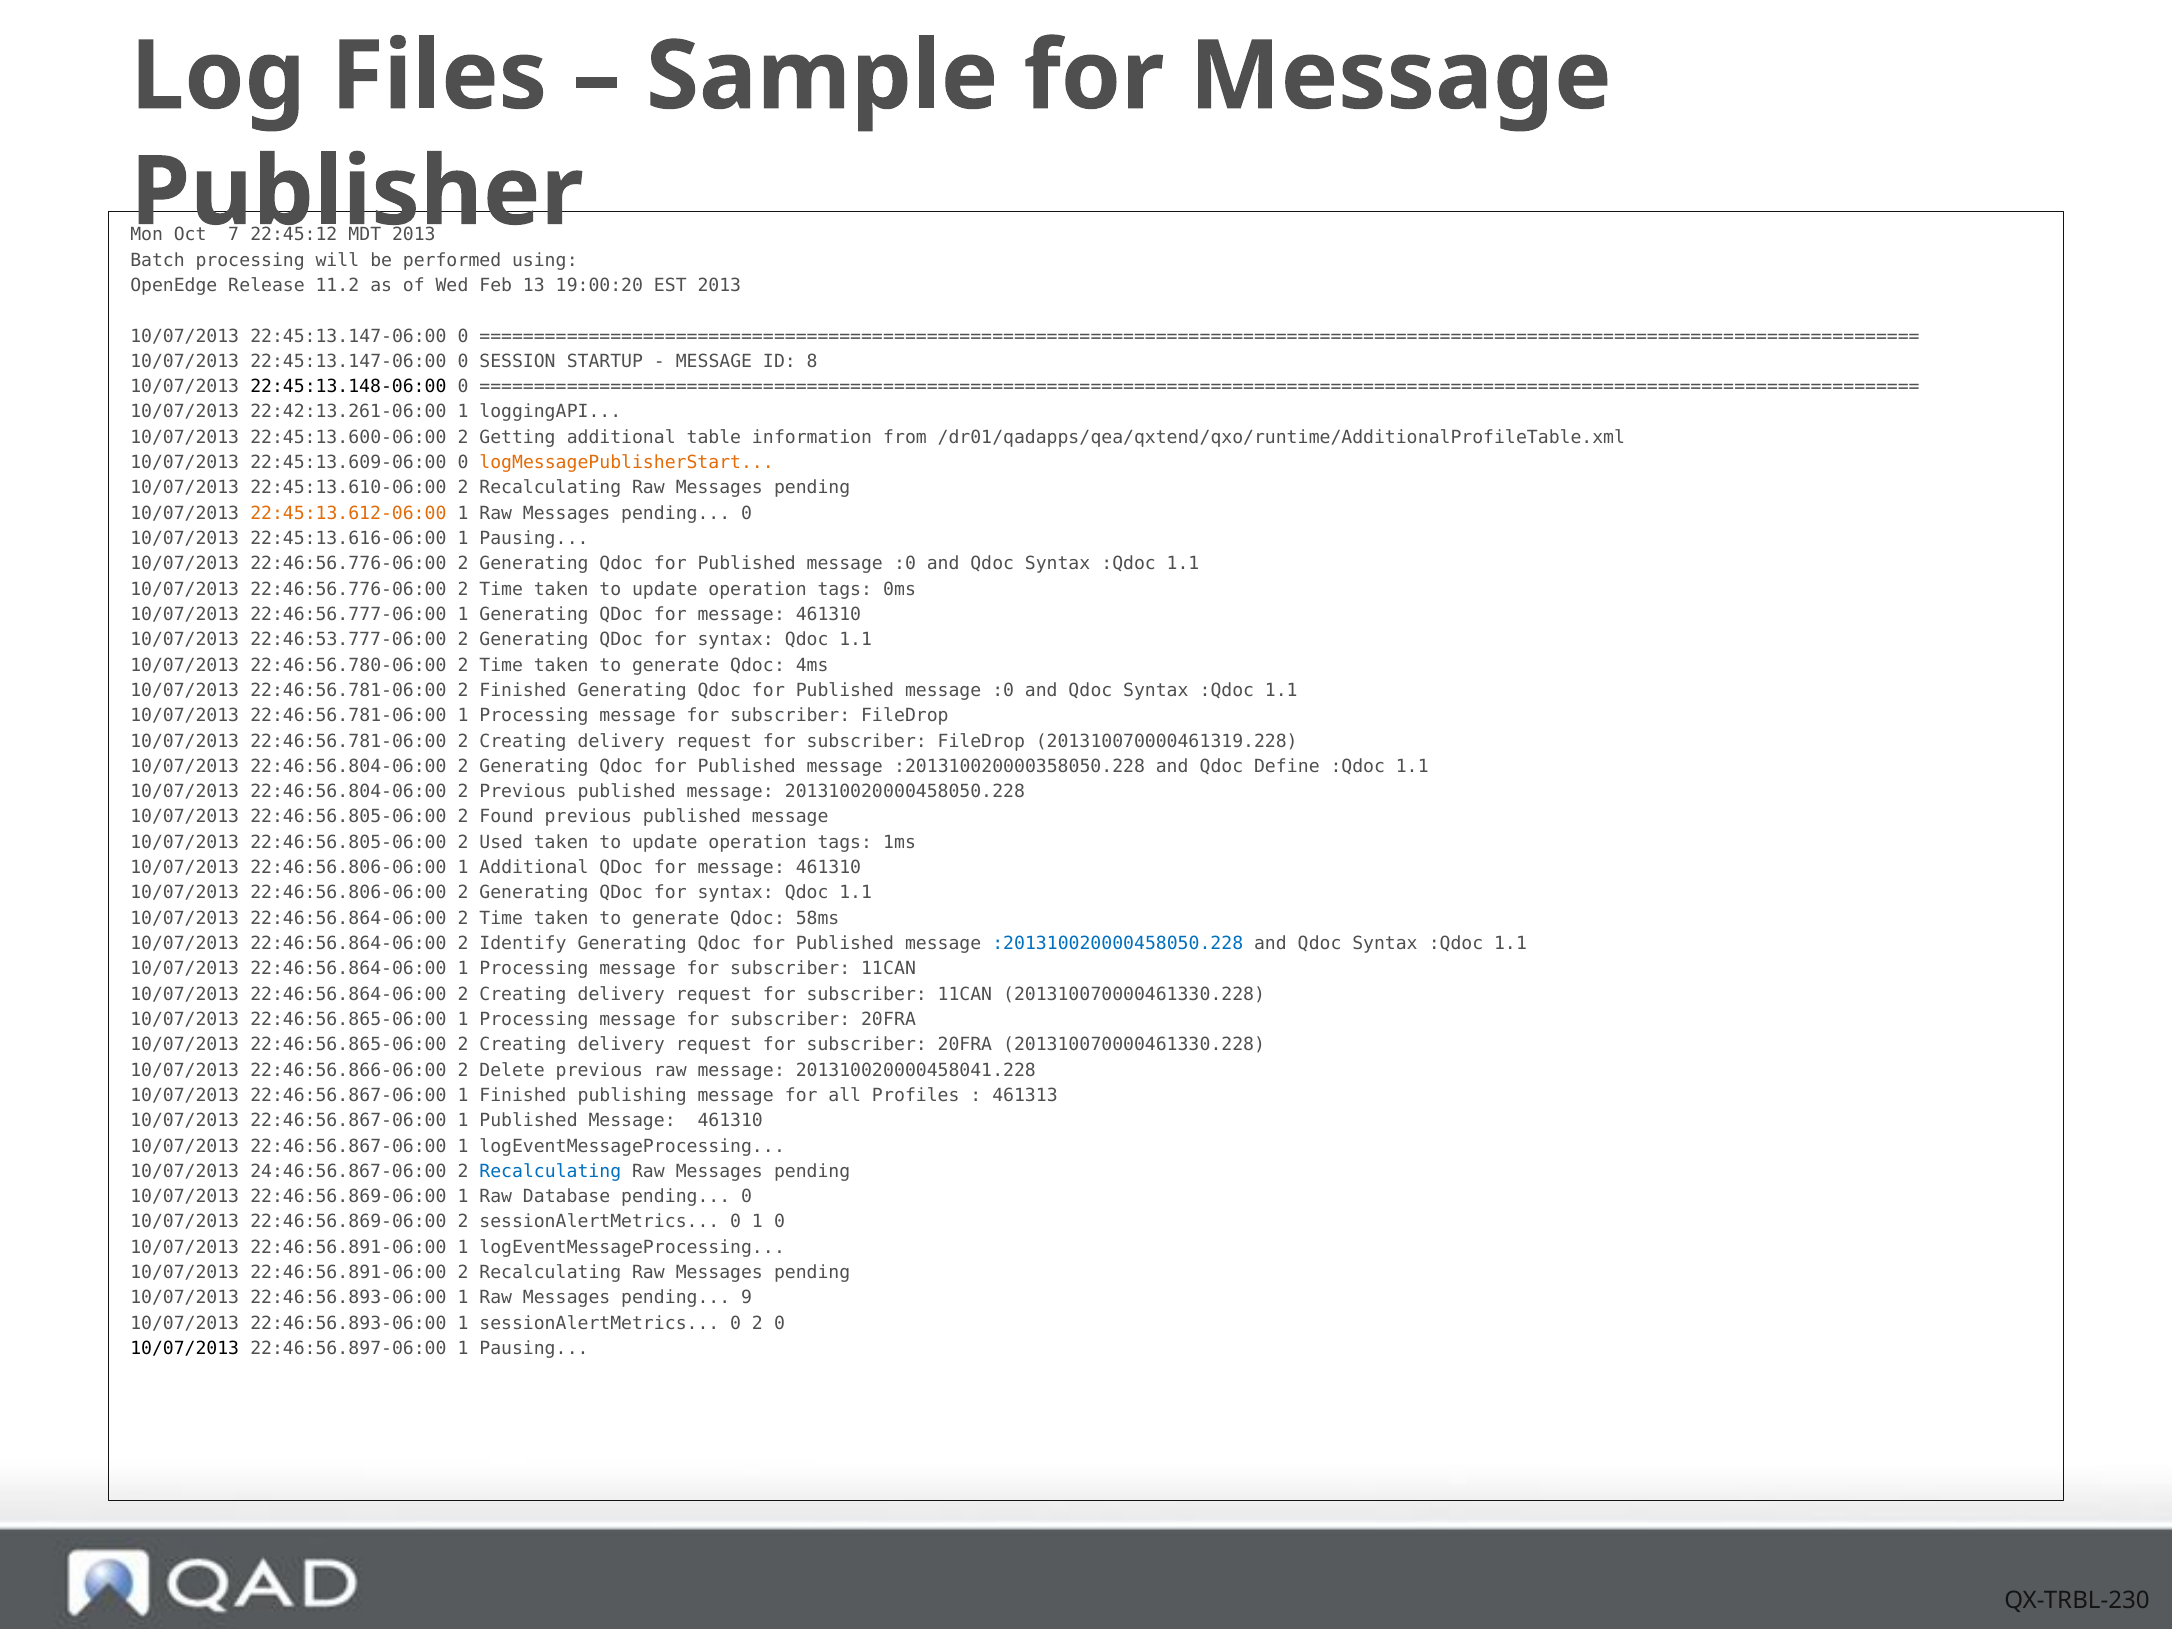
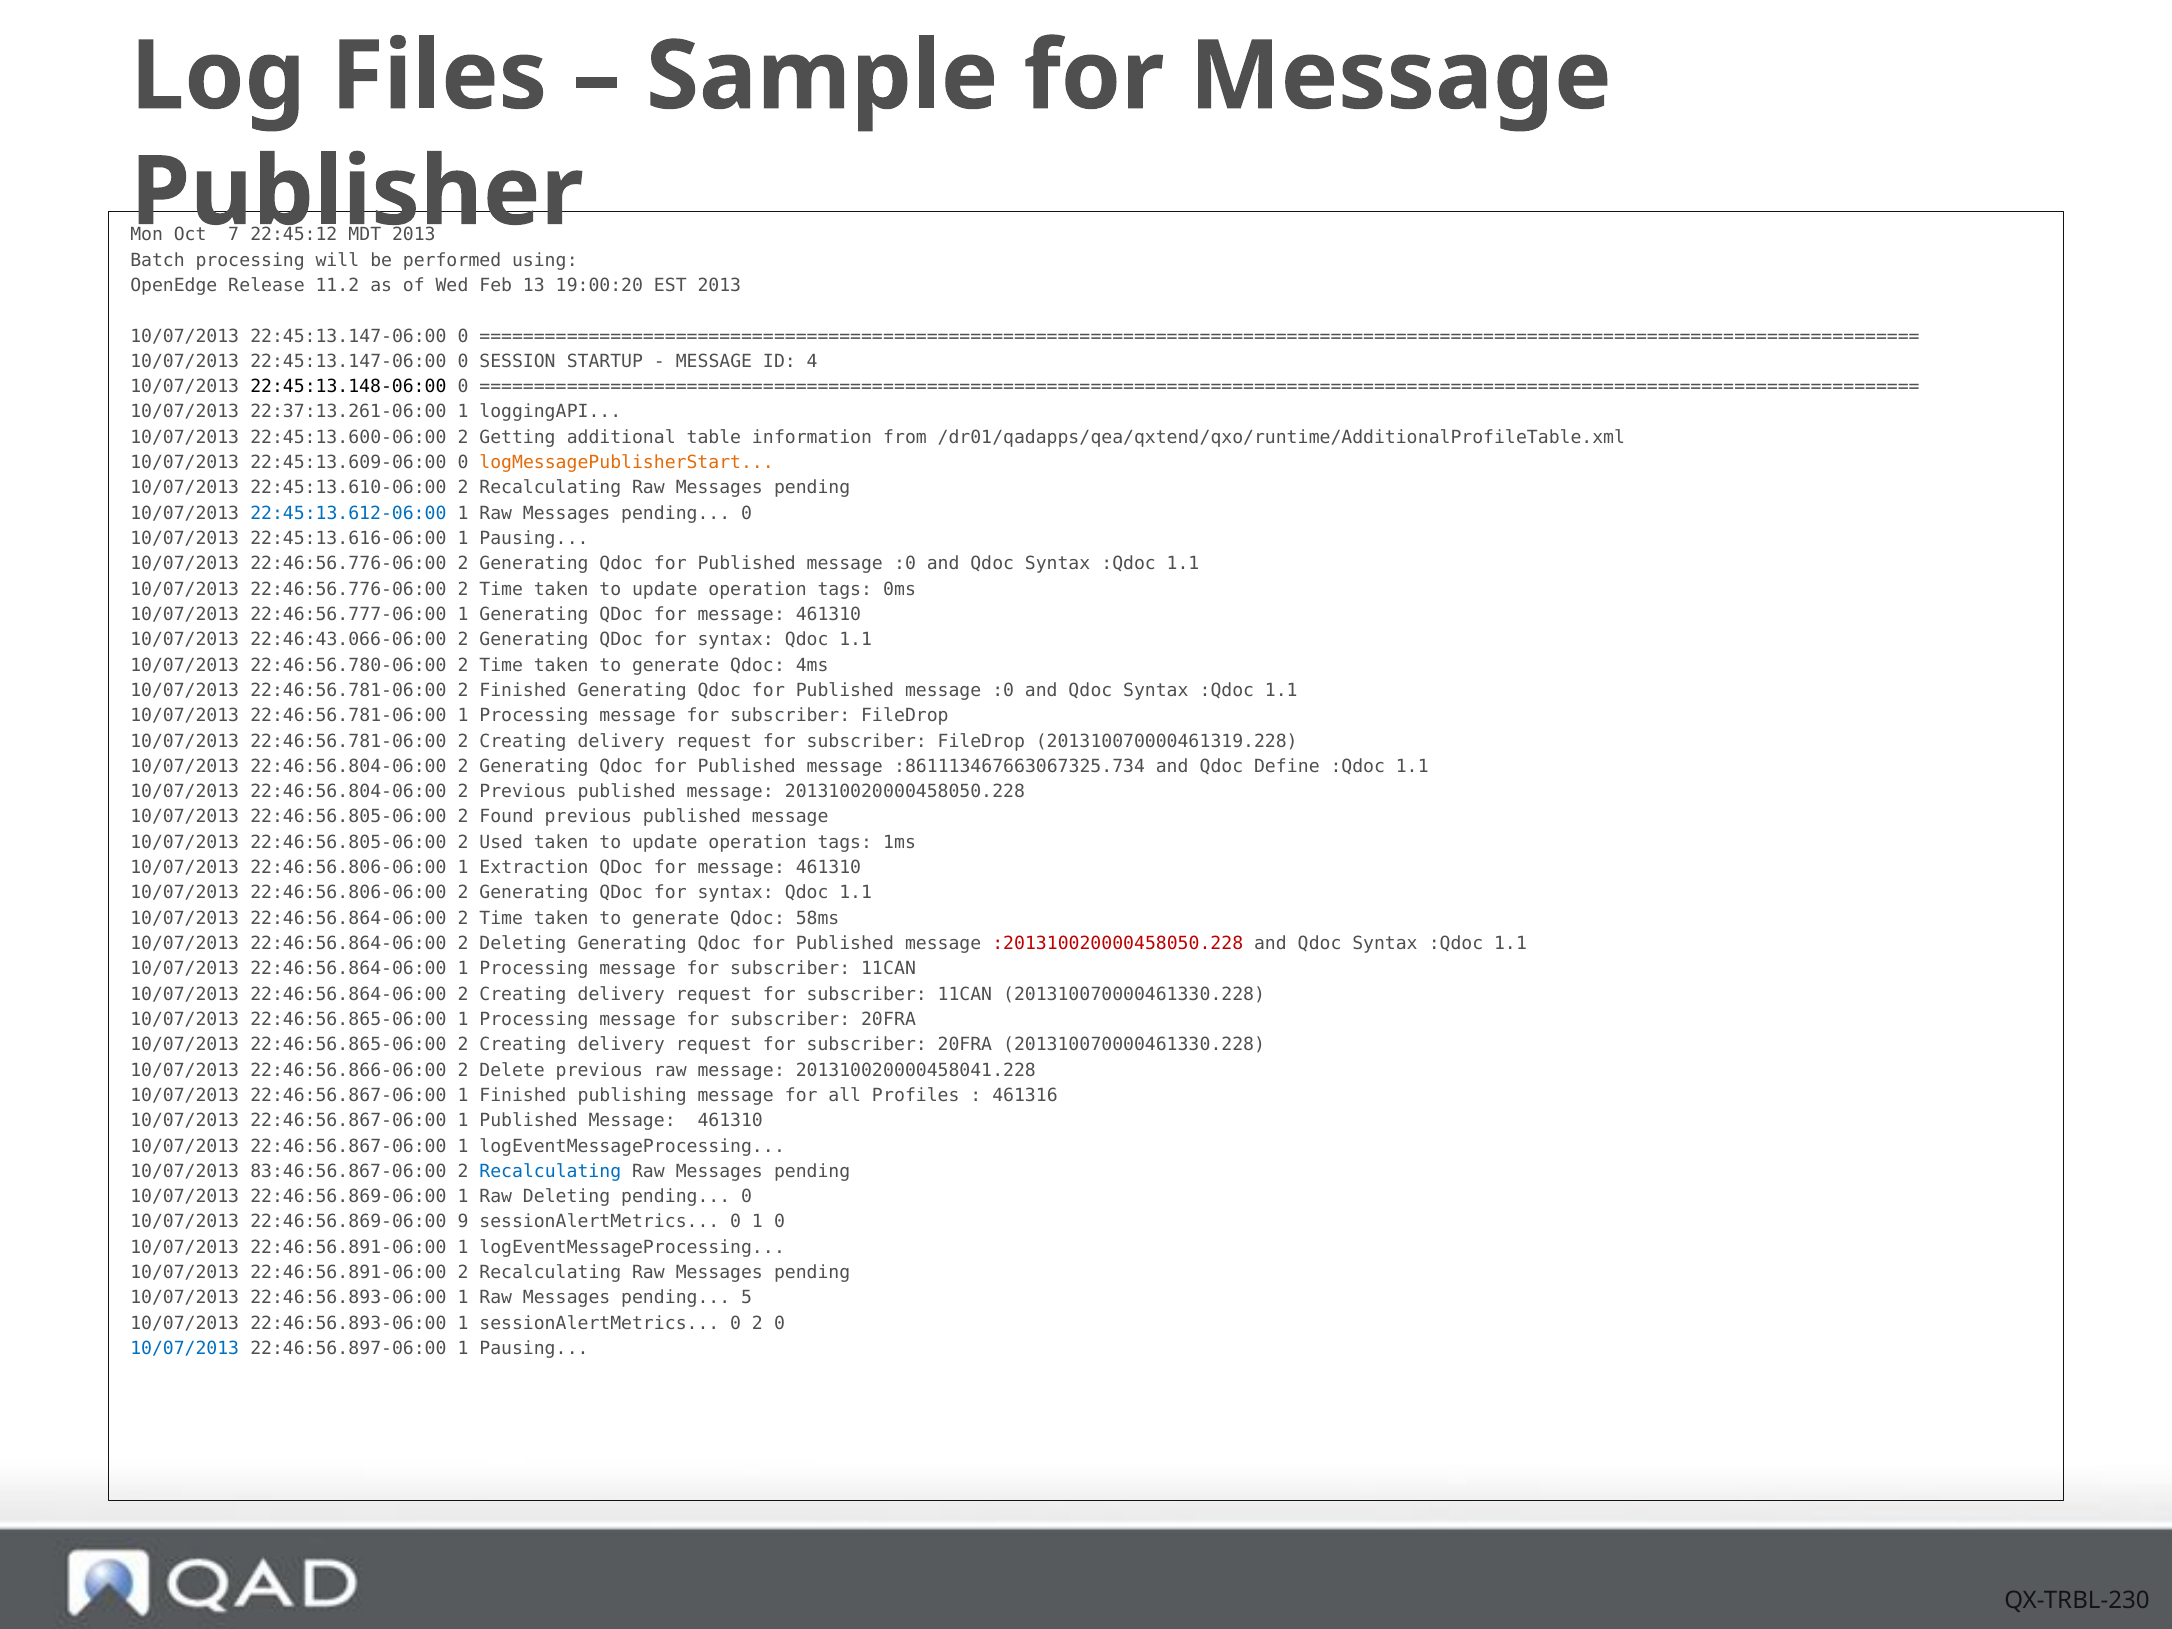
8: 8 -> 4
22:42:13.261-06:00: 22:42:13.261-06:00 -> 22:37:13.261-06:00
22:45:13.612-06:00 colour: orange -> blue
22:46:53.777-06:00: 22:46:53.777-06:00 -> 22:46:43.066-06:00
:201310020000358050.228: :201310020000358050.228 -> :861113467663067325.734
1 Additional: Additional -> Extraction
2 Identify: Identify -> Deleting
:201310020000458050.228 colour: blue -> red
461313: 461313 -> 461316
24:46:56.867-06:00: 24:46:56.867-06:00 -> 83:46:56.867-06:00
Raw Database: Database -> Deleting
22:46:56.869-06:00 2: 2 -> 9
9: 9 -> 5
10/07/2013 at (185, 1349) colour: black -> blue
